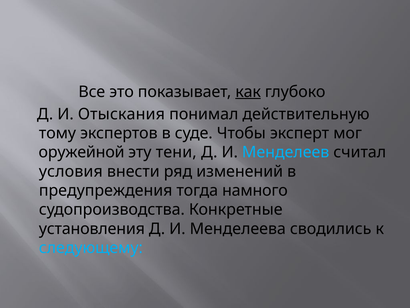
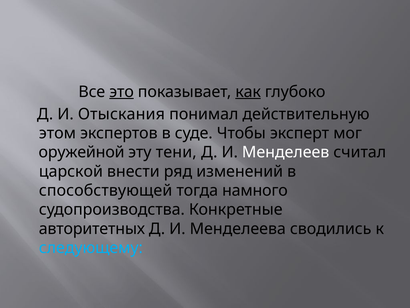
это underline: none -> present
тому: тому -> этом
Менделеев colour: light blue -> white
условия: условия -> царской
предупреждения: предупреждения -> способствующей
установления: установления -> авторитетных
